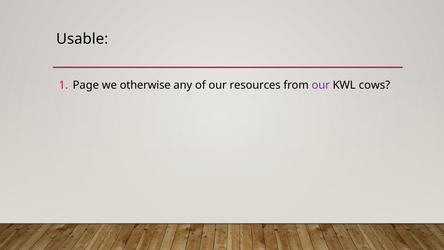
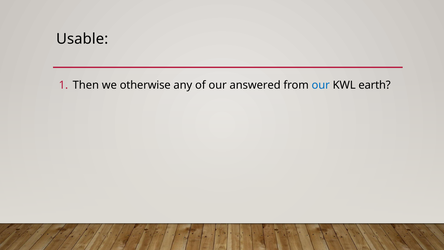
Page: Page -> Then
resources: resources -> answered
our at (321, 85) colour: purple -> blue
cows: cows -> earth
